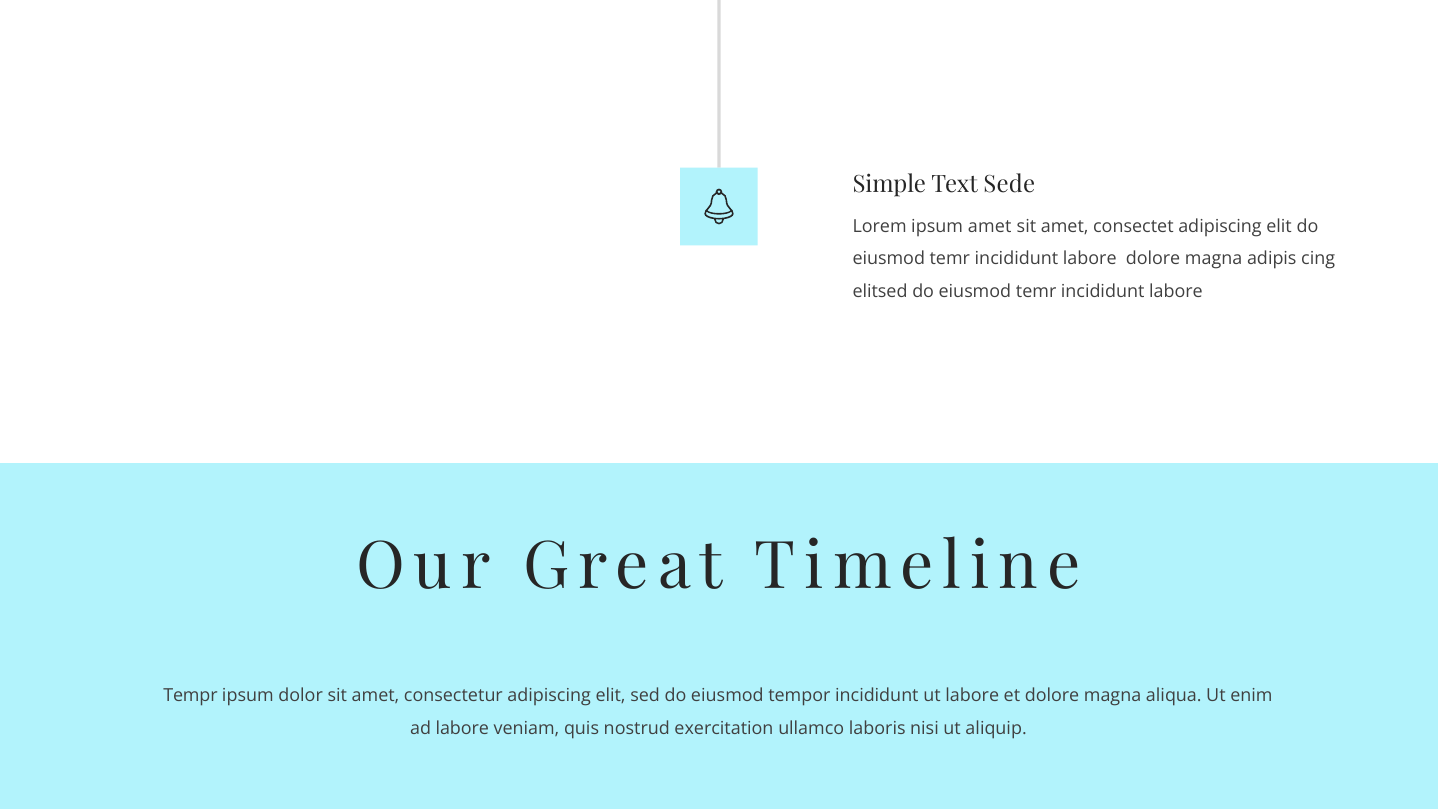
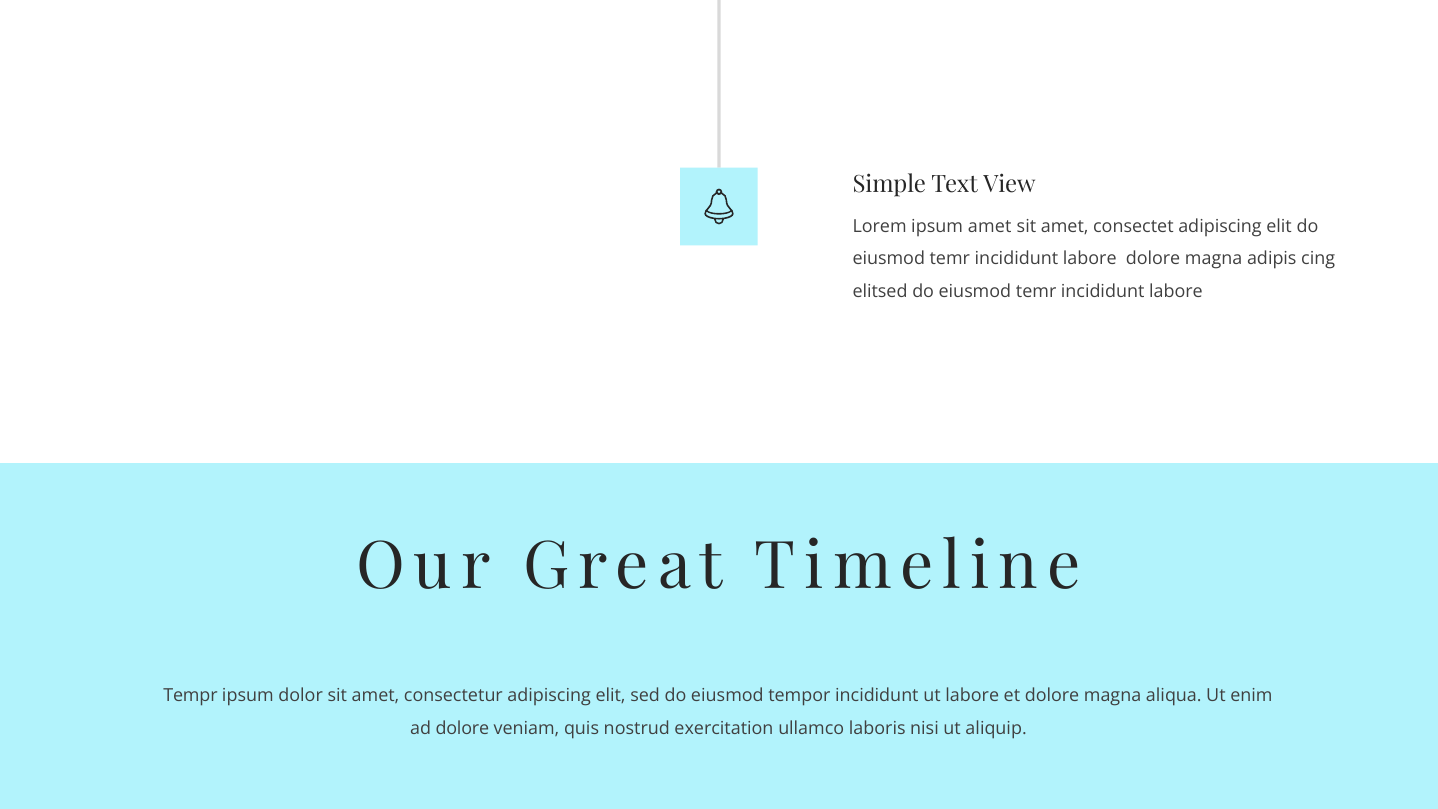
Sede: Sede -> View
ad labore: labore -> dolore
